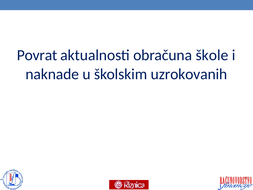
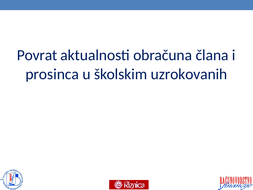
škole: škole -> člana
naknade: naknade -> prosinca
